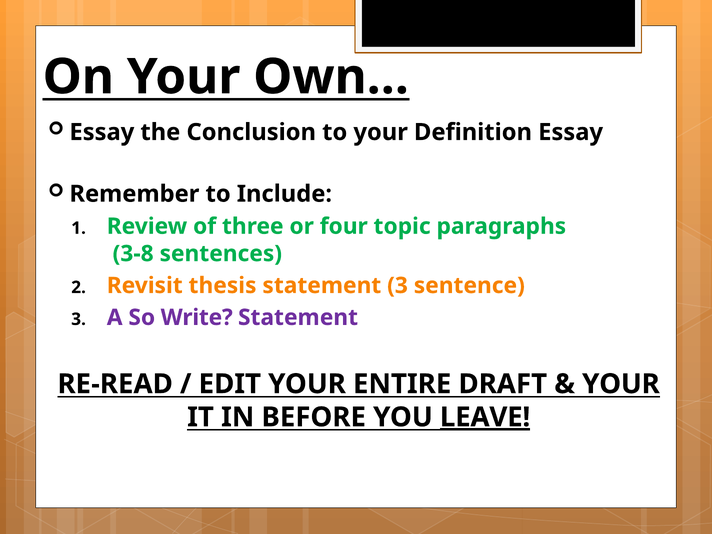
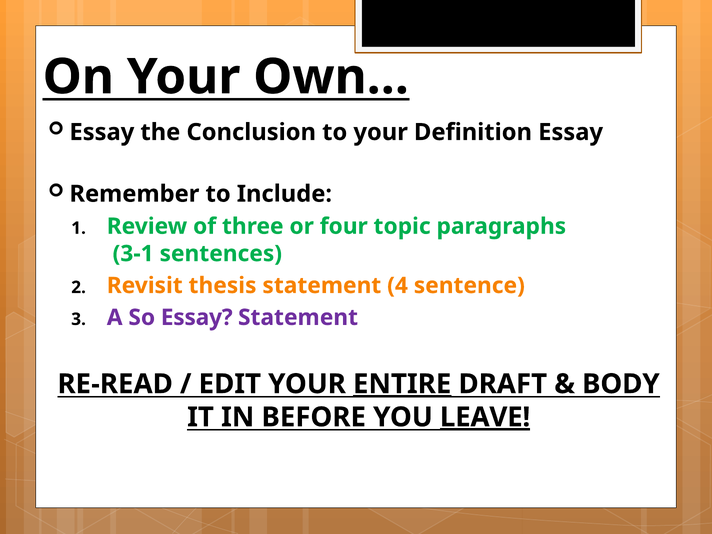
3-8: 3-8 -> 3-1
statement 3: 3 -> 4
So Write: Write -> Essay
ENTIRE underline: none -> present
YOUR at (621, 384): YOUR -> BODY
